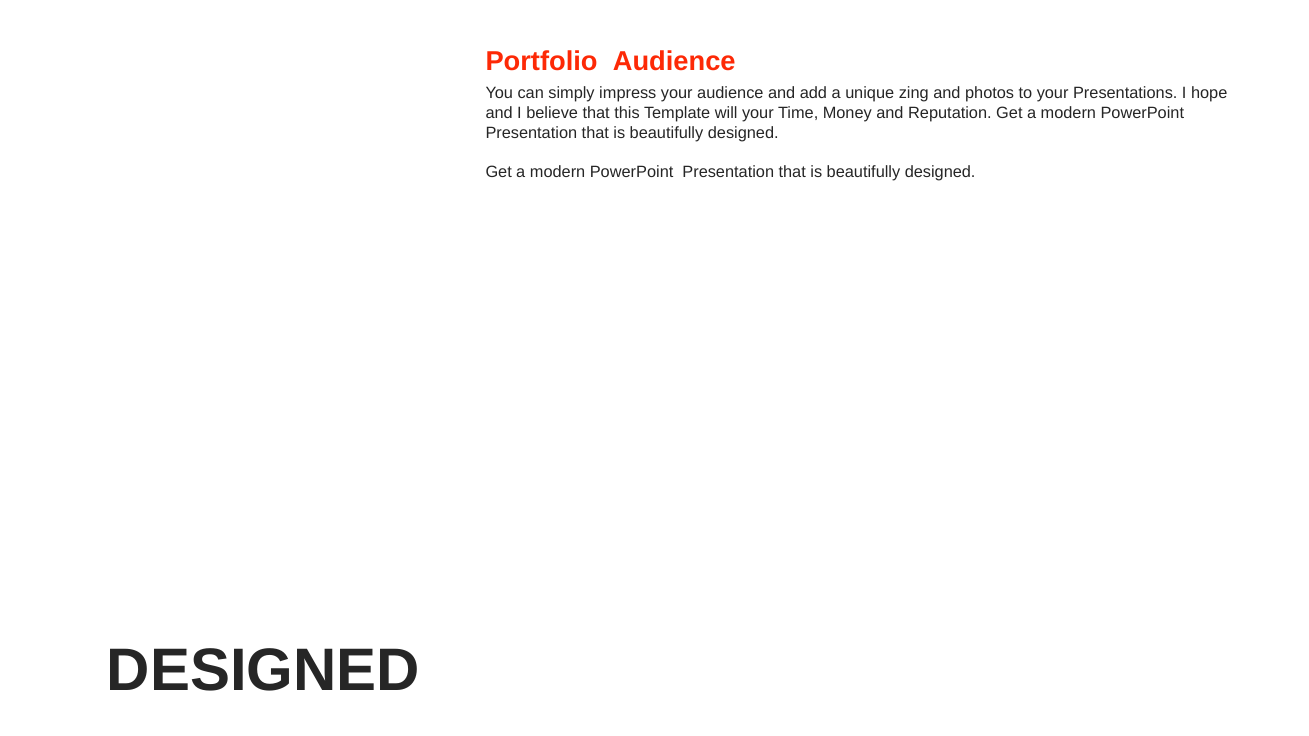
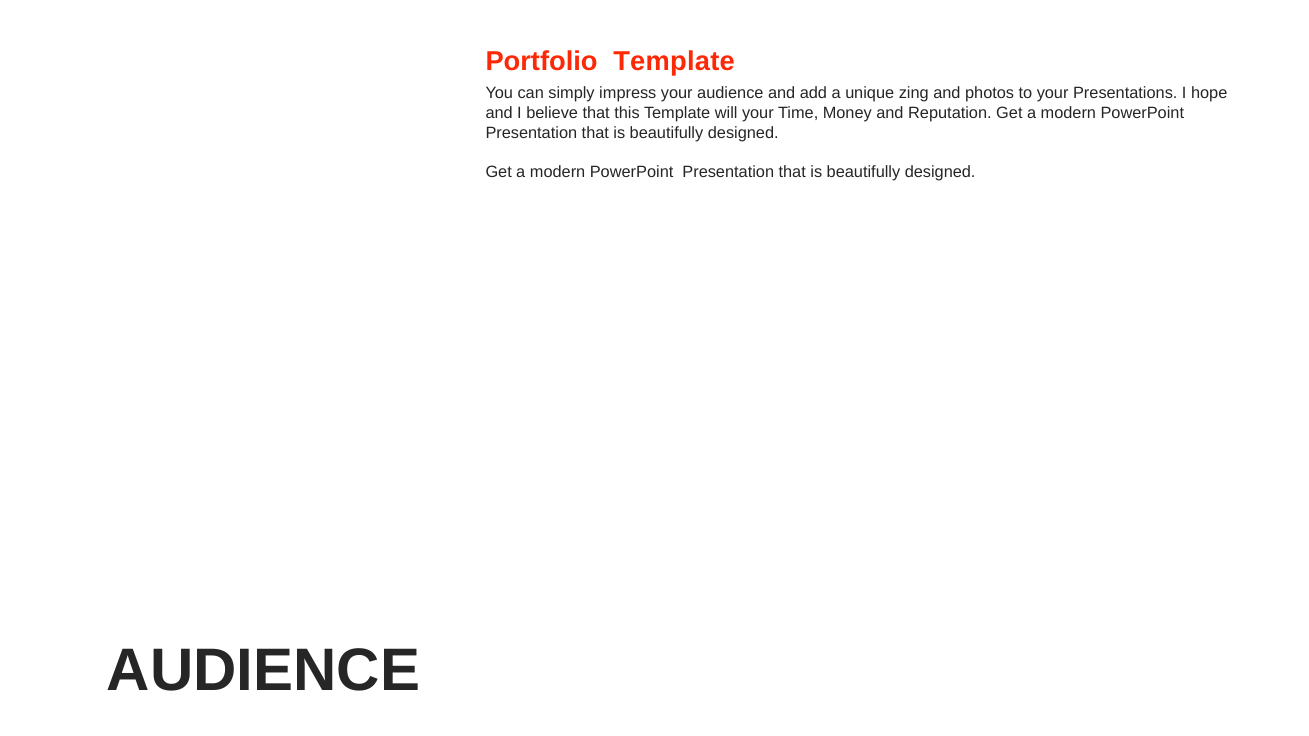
Portfolio Audience: Audience -> Template
DESIGNED at (263, 671): DESIGNED -> AUDIENCE
